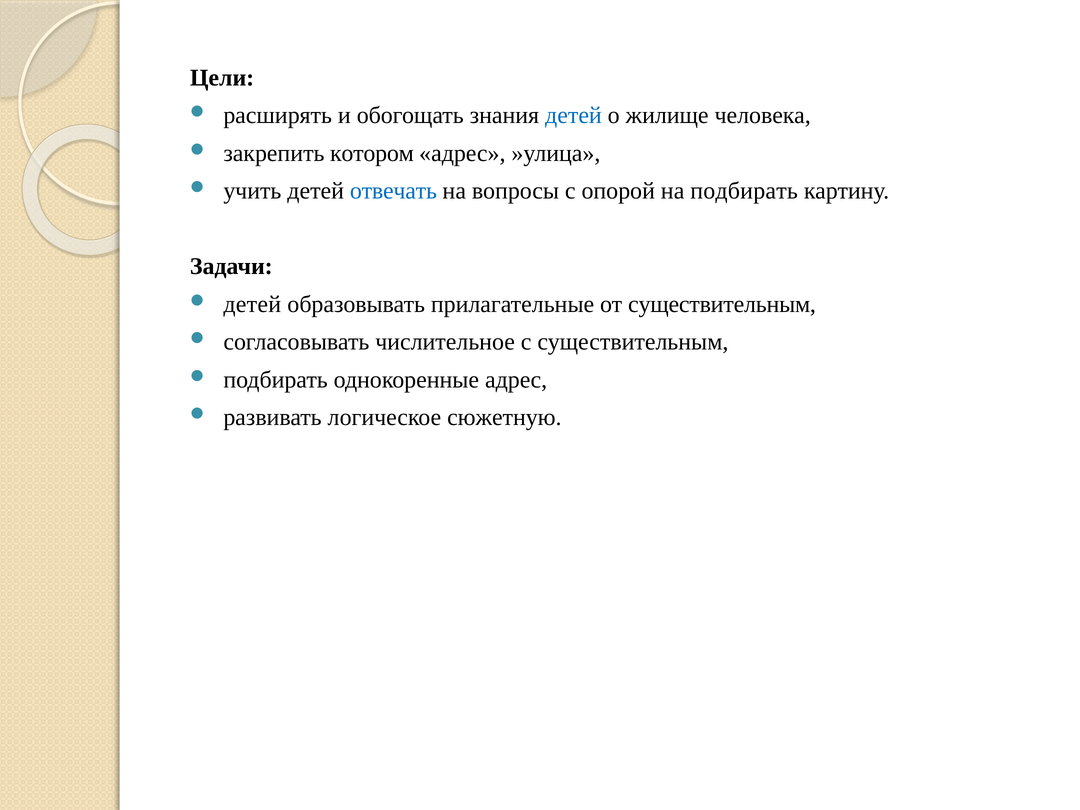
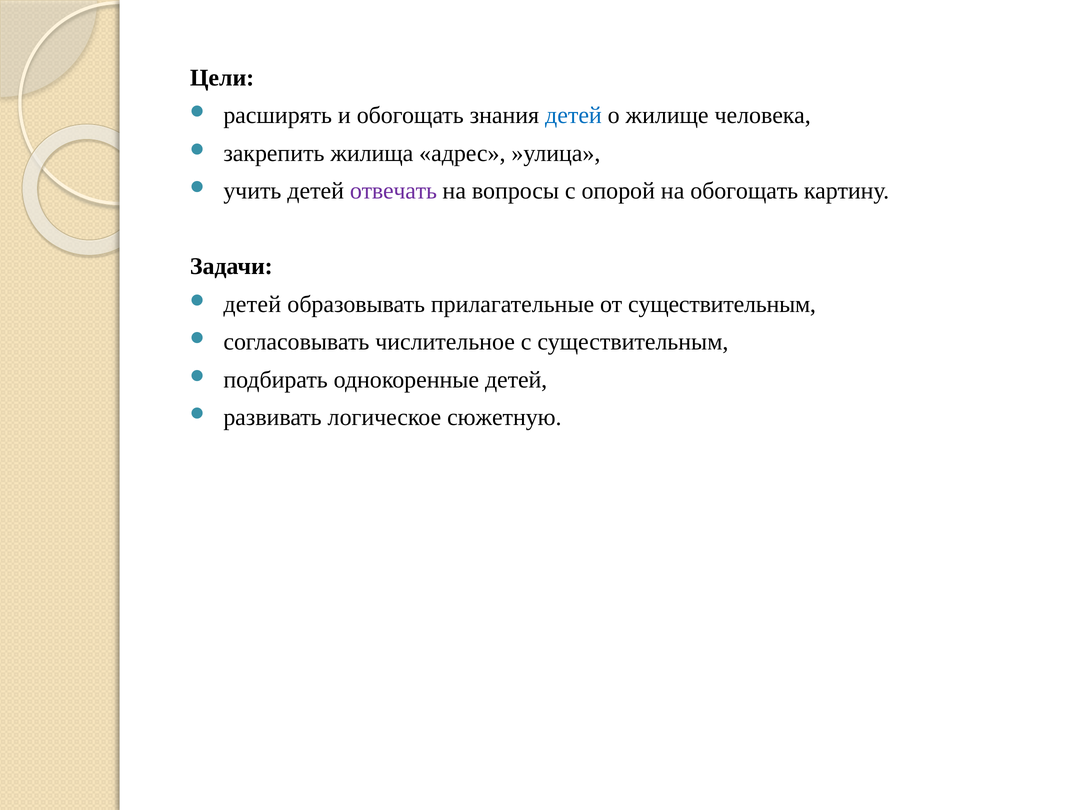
котором: котором -> жилища
отвечать colour: blue -> purple
на подбирать: подбирать -> обогощать
однокоренные адрес: адрес -> детей
